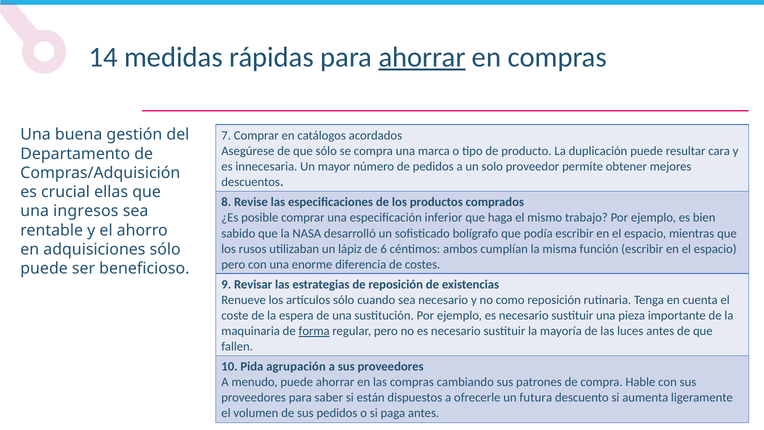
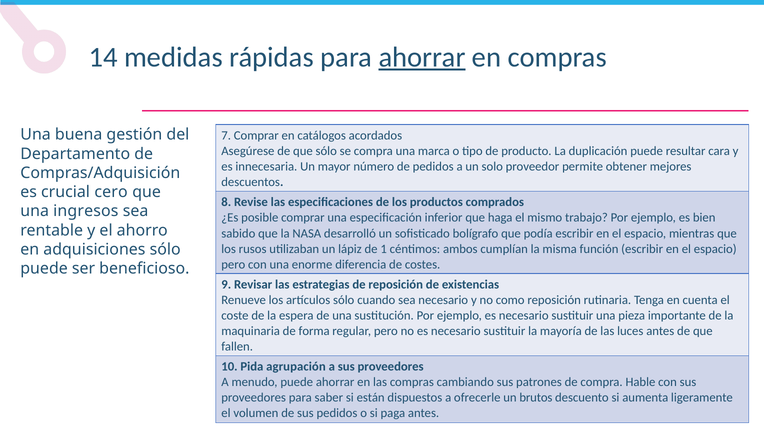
ellas: ellas -> cero
6: 6 -> 1
forma underline: present -> none
futura: futura -> brutos
